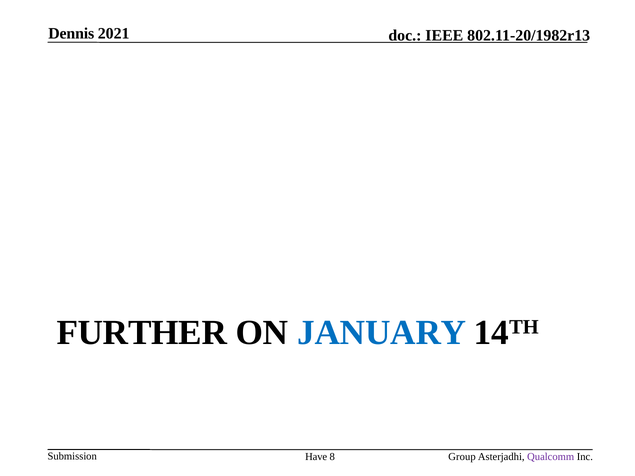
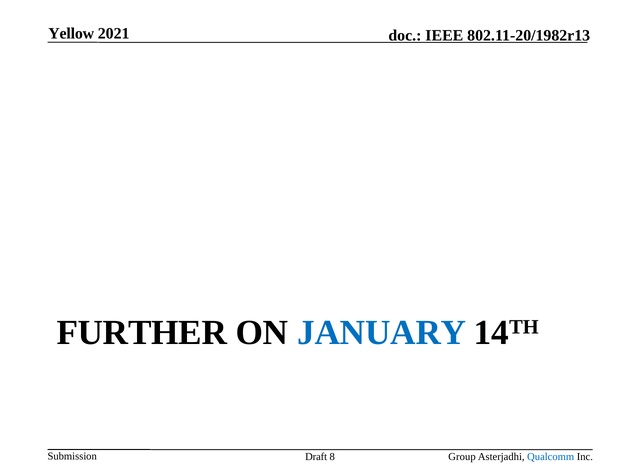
Dennis: Dennis -> Yellow
Have: Have -> Draft
Qualcomm colour: purple -> blue
